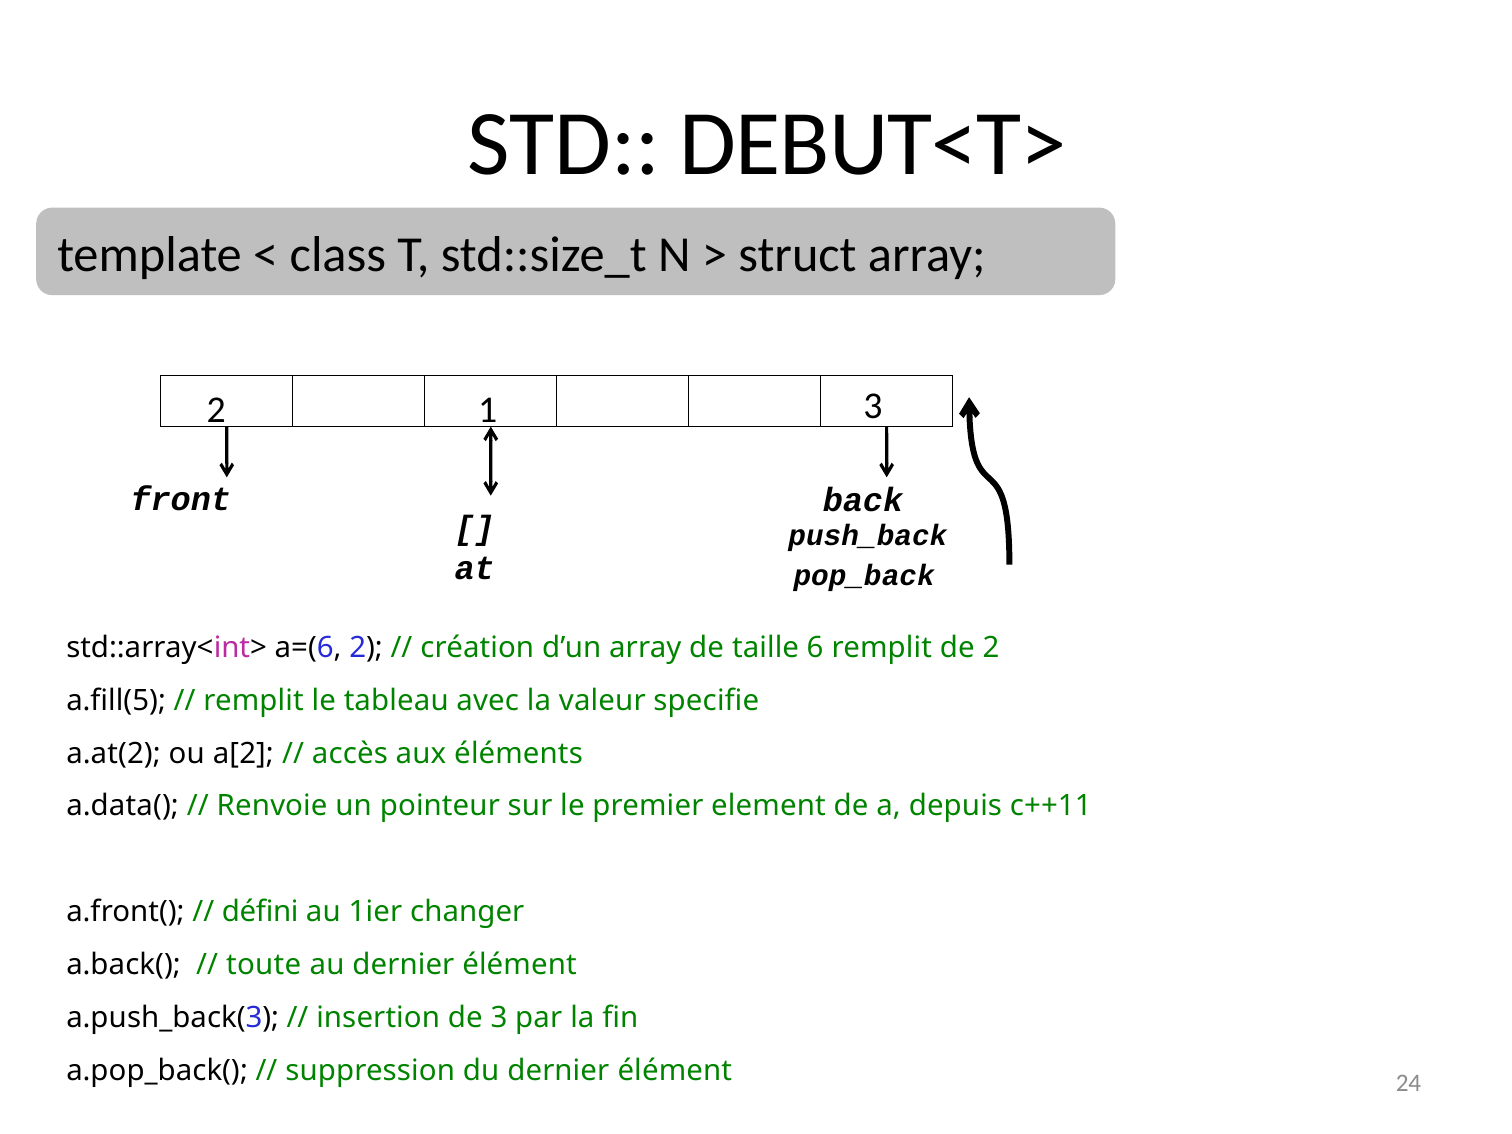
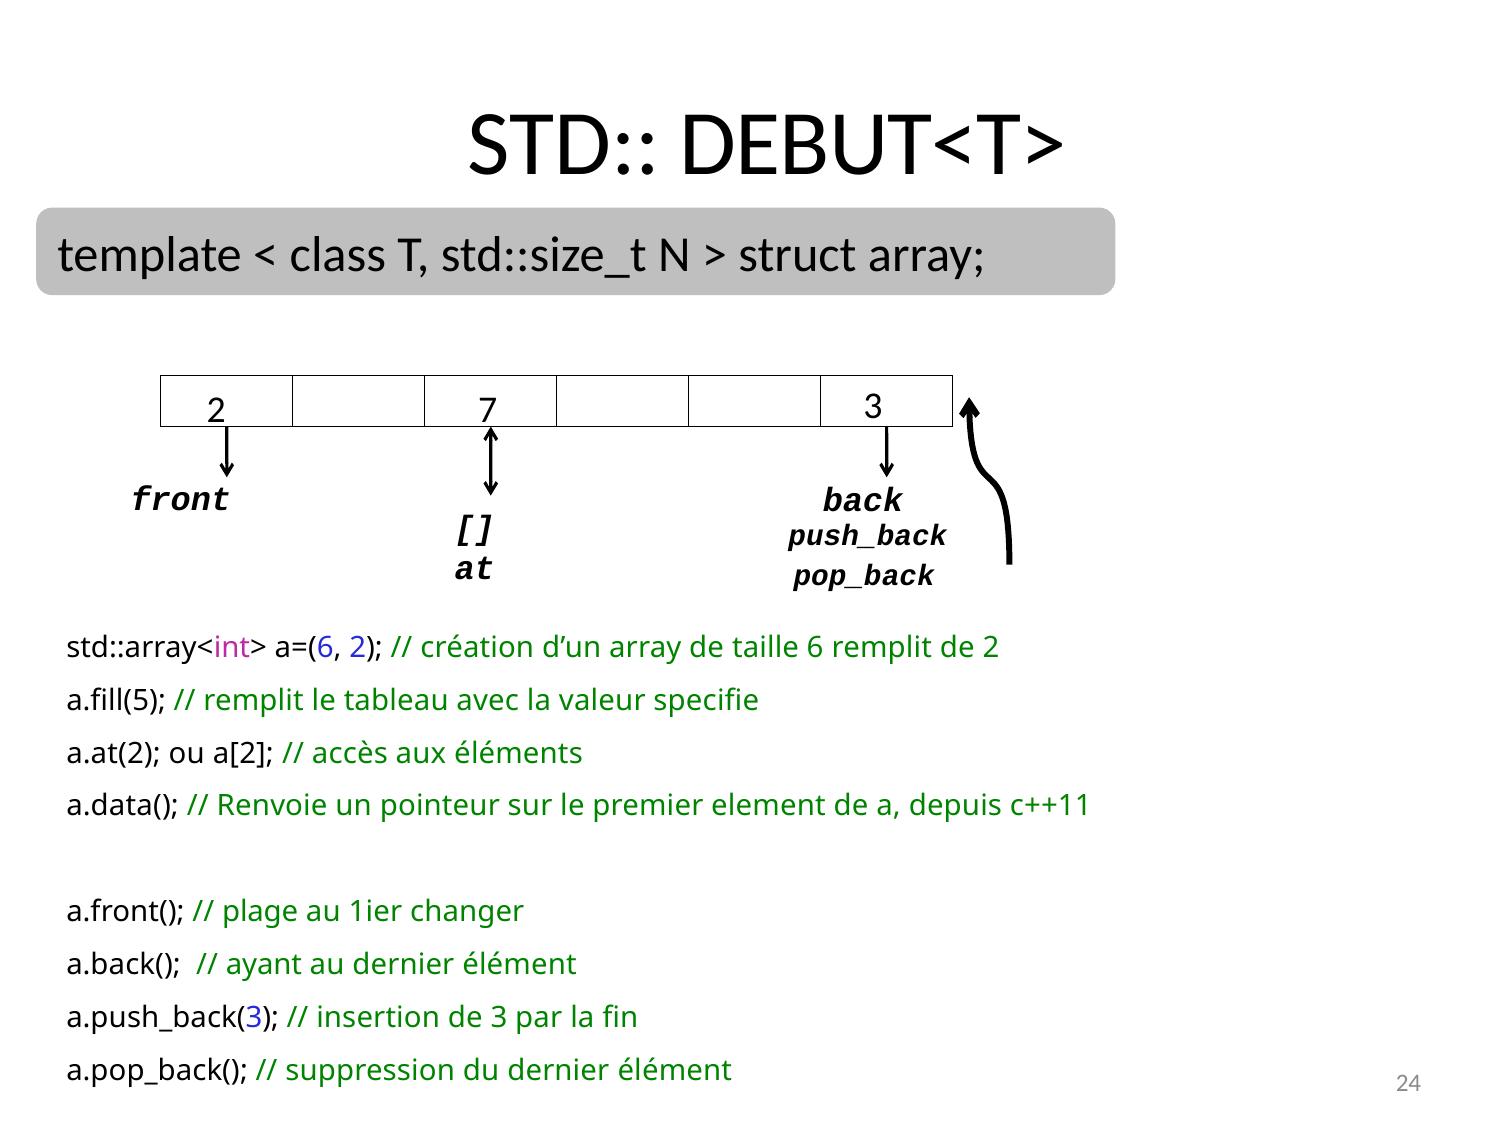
1: 1 -> 7
défini: défini -> plage
toute: toute -> ayant
